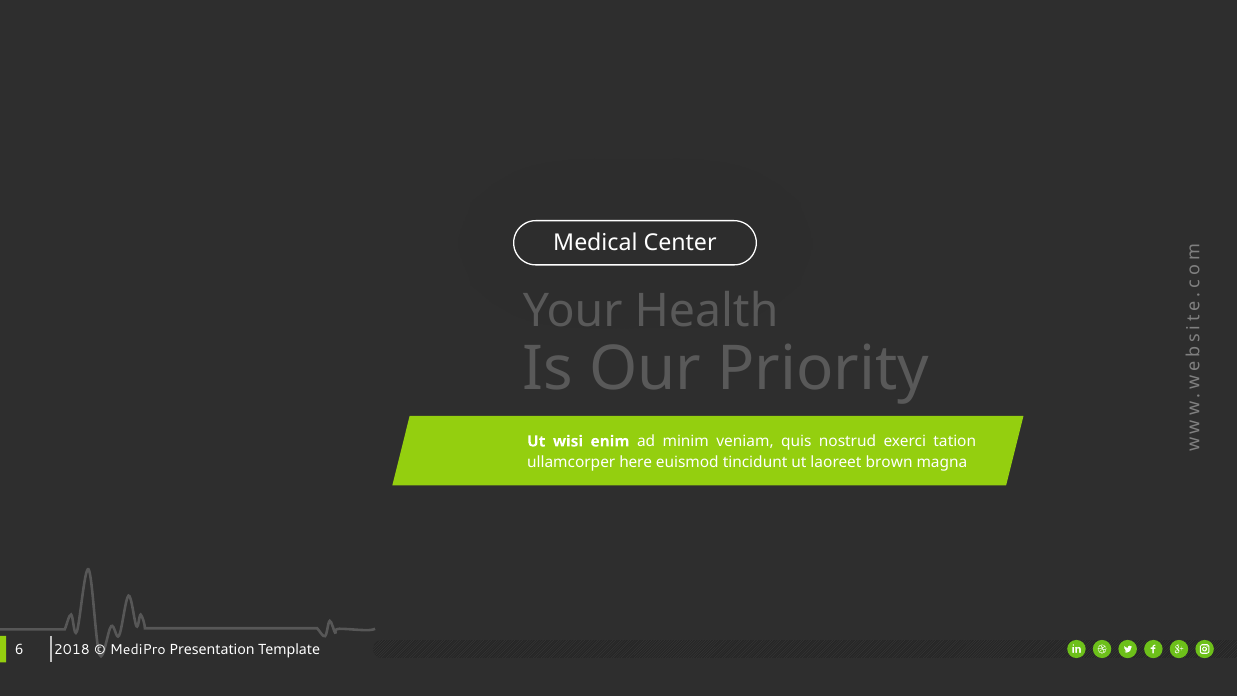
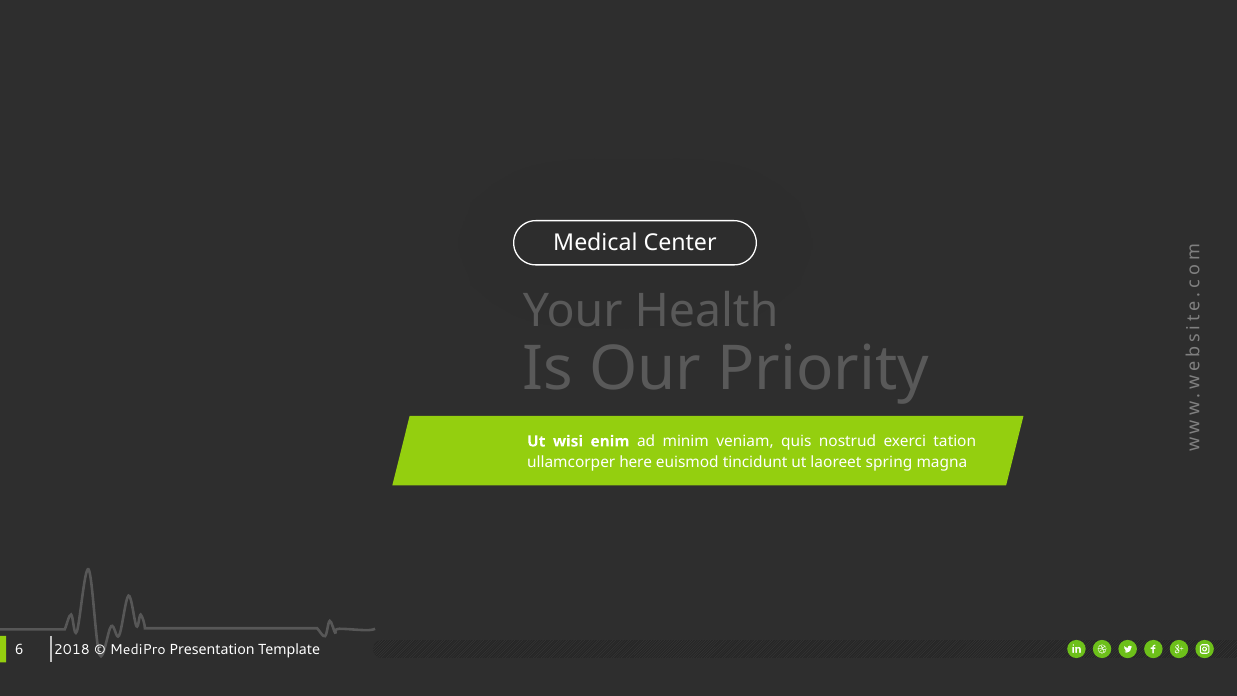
brown: brown -> spring
